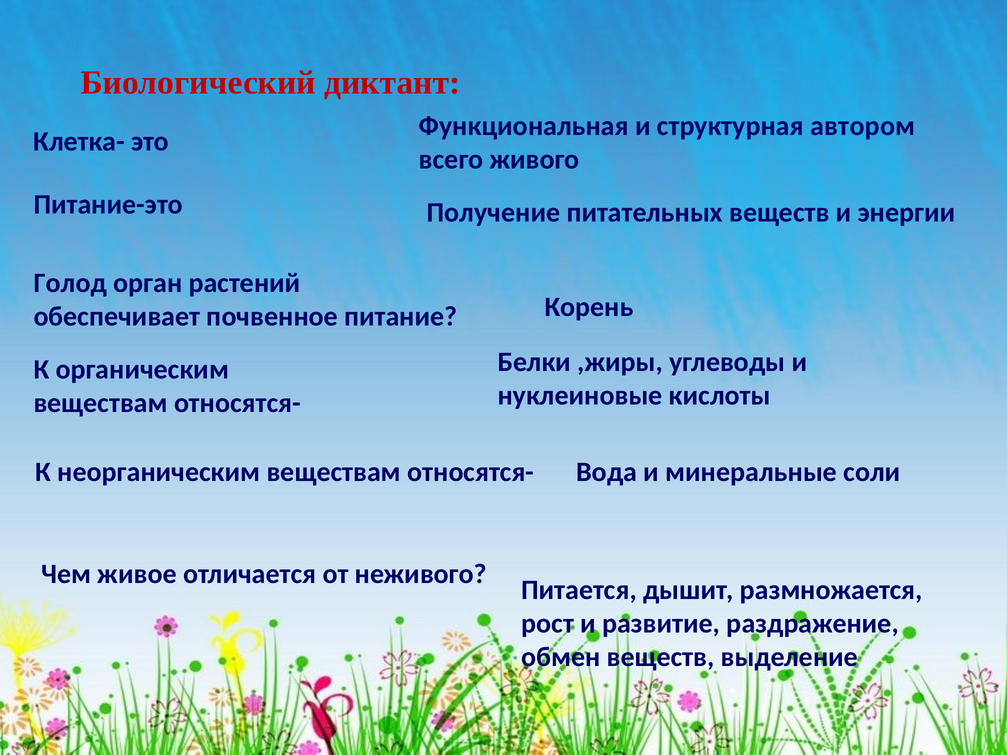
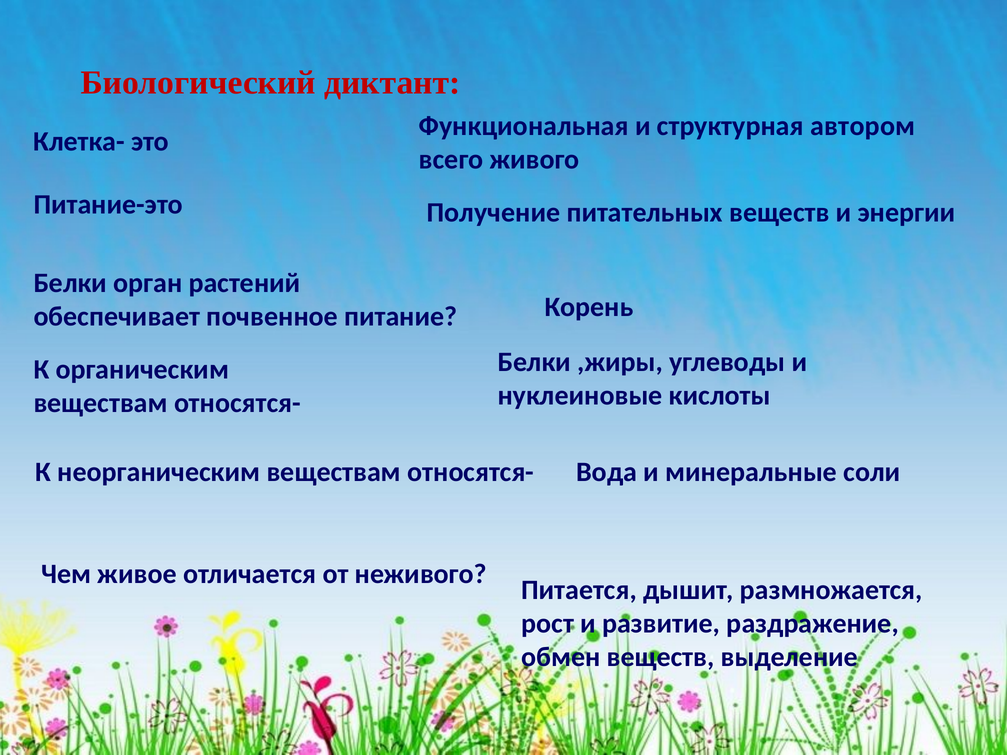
Голод at (70, 283): Голод -> Белки
